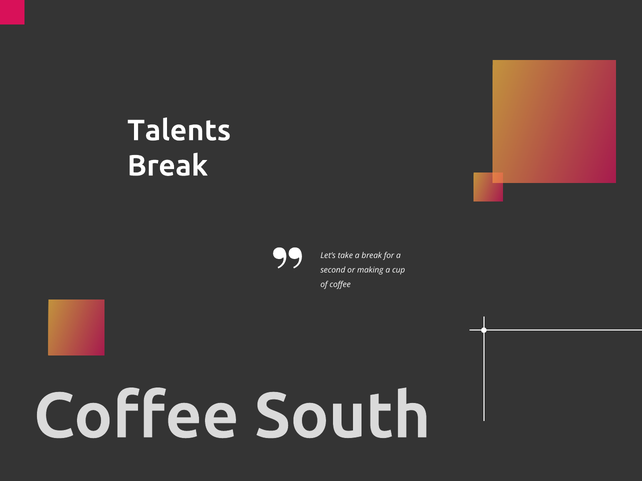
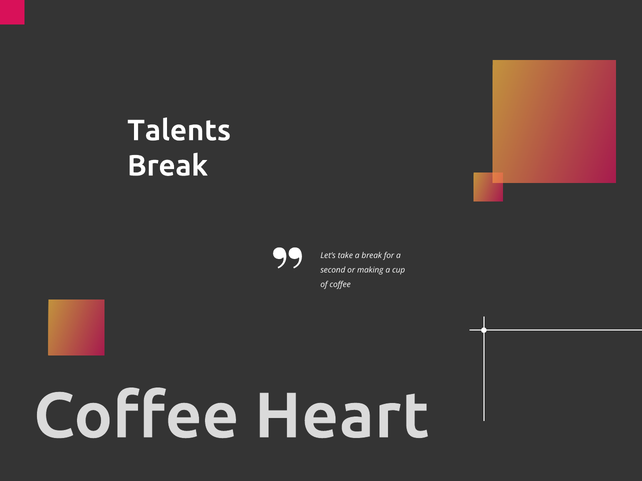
South: South -> Heart
